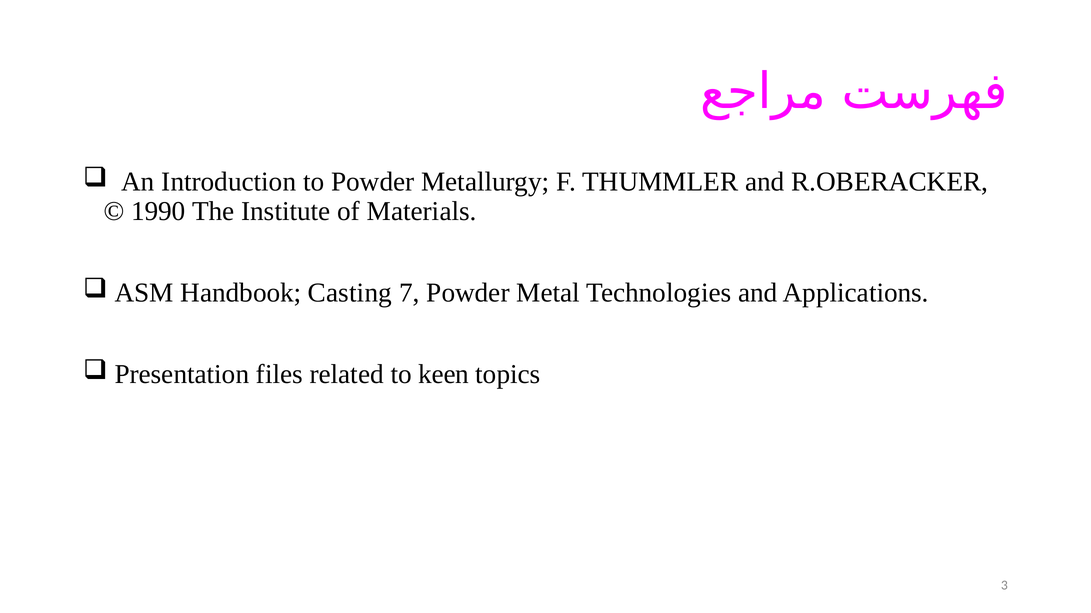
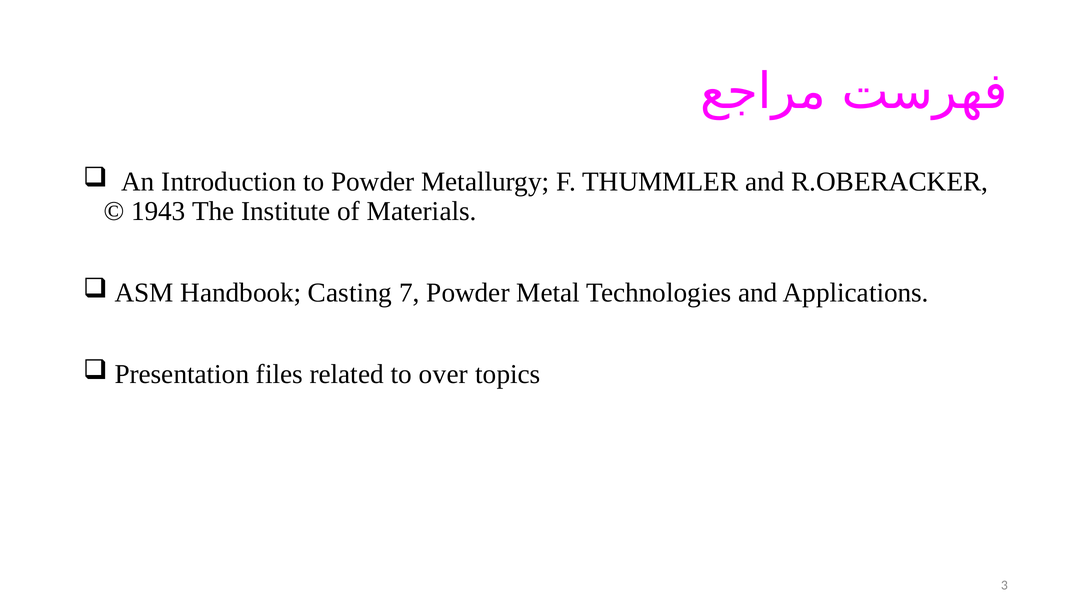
1990: 1990 -> 1943
keen: keen -> over
